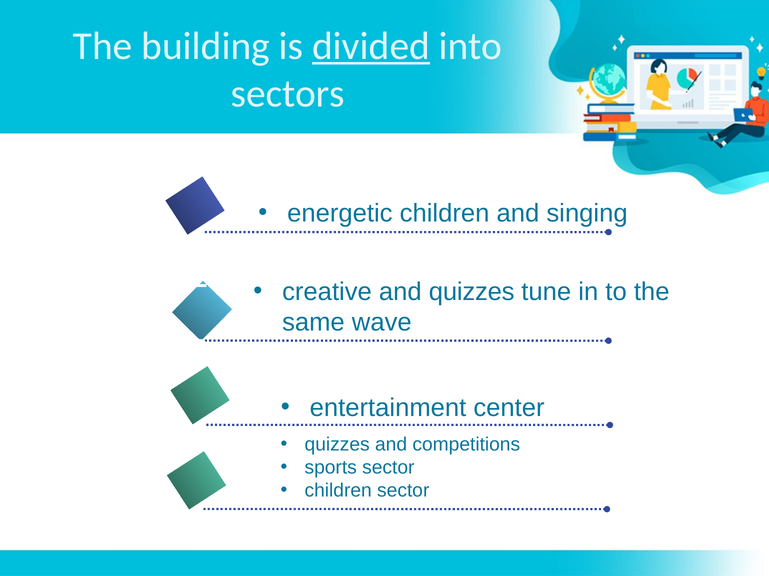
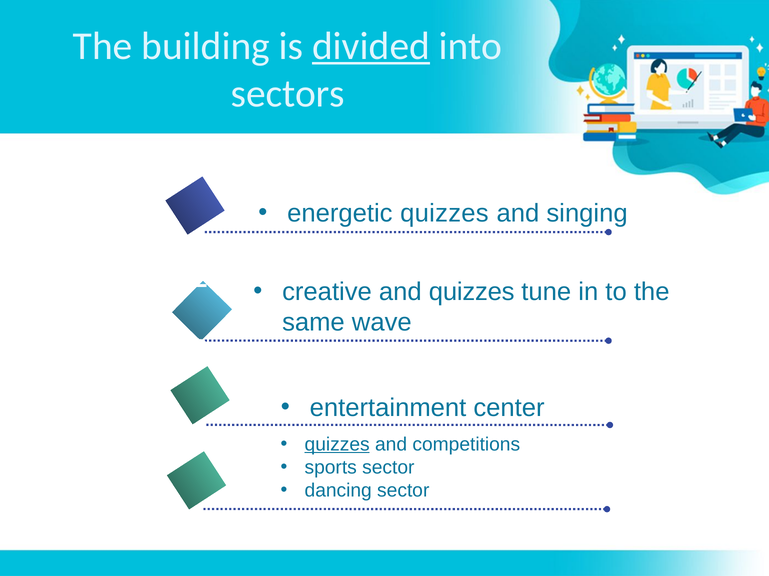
energetic children: children -> quizzes
quizzes at (337, 445) underline: none -> present
children at (338, 491): children -> dancing
